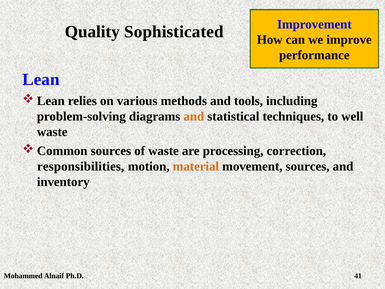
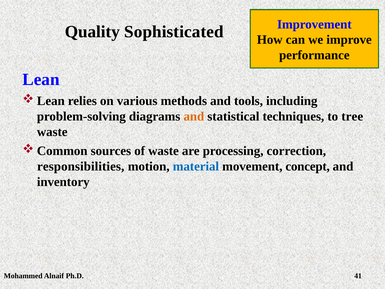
well: well -> tree
material colour: orange -> blue
movement sources: sources -> concept
